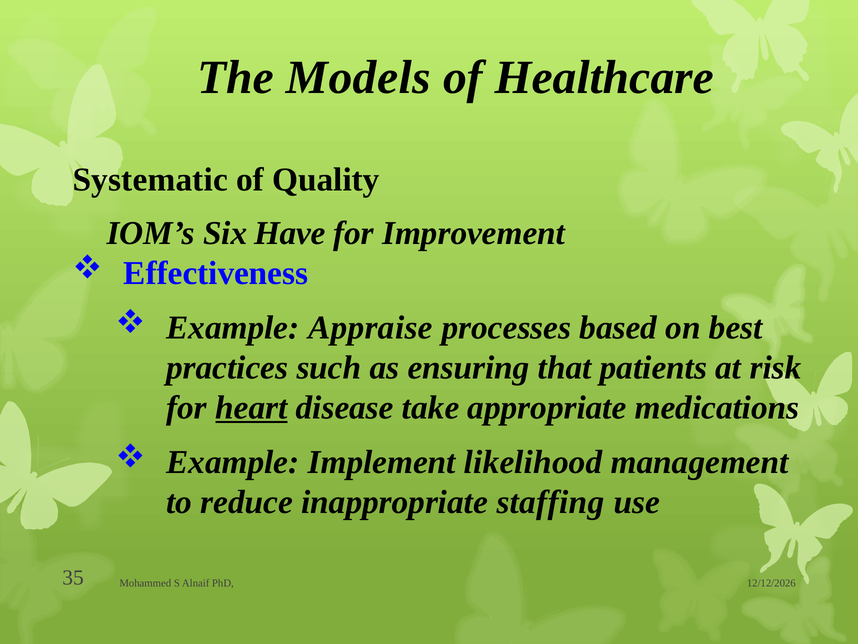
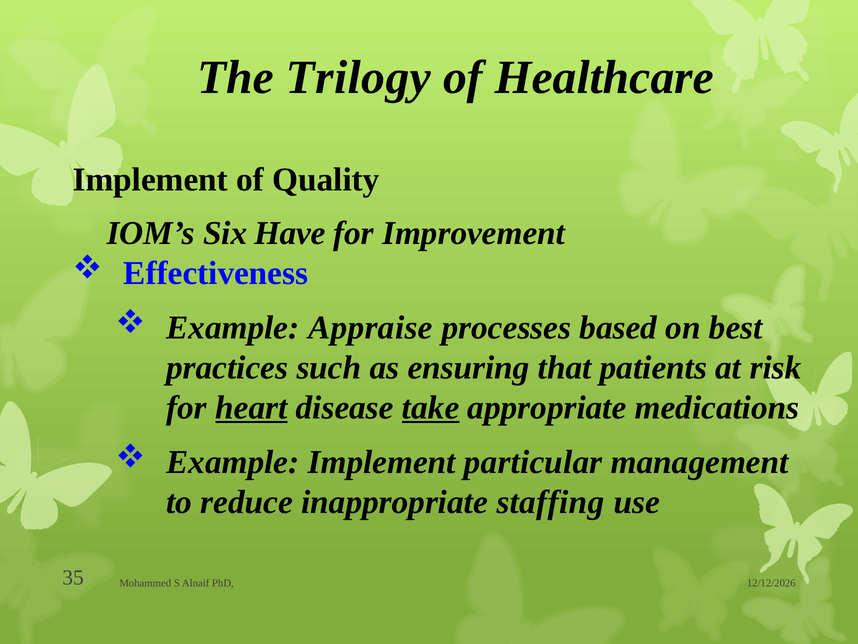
Models: Models -> Trilogy
Systematic at (150, 179): Systematic -> Implement
take underline: none -> present
likelihood: likelihood -> particular
